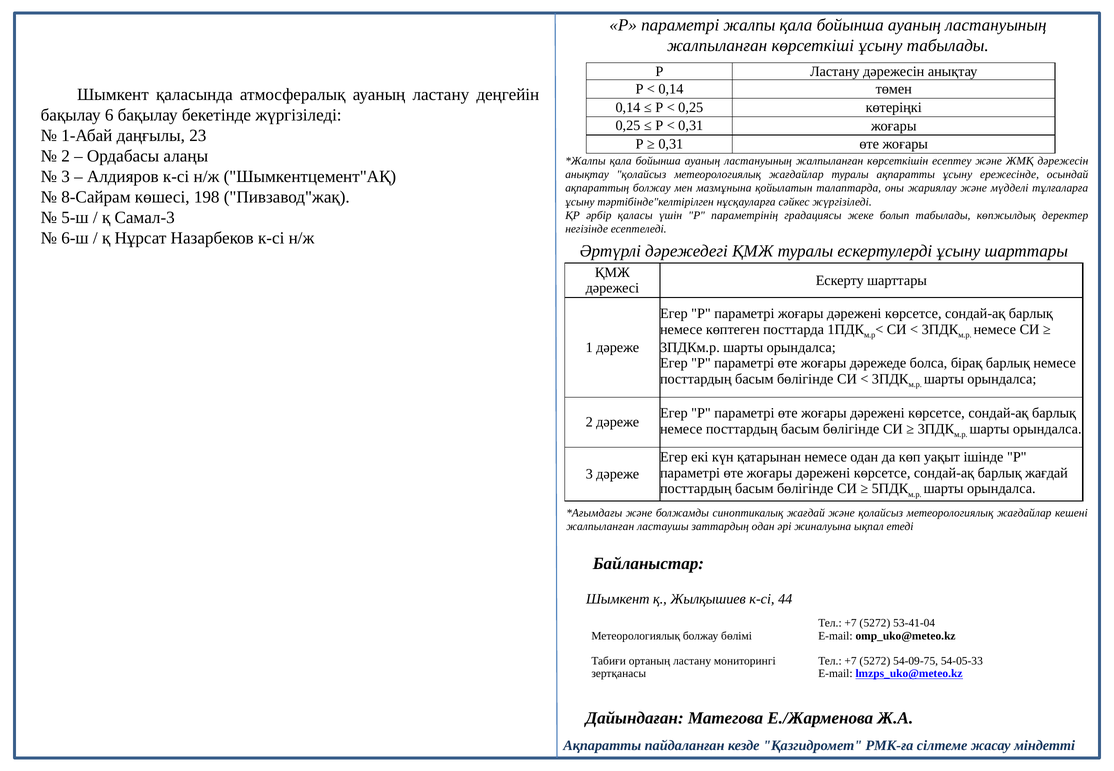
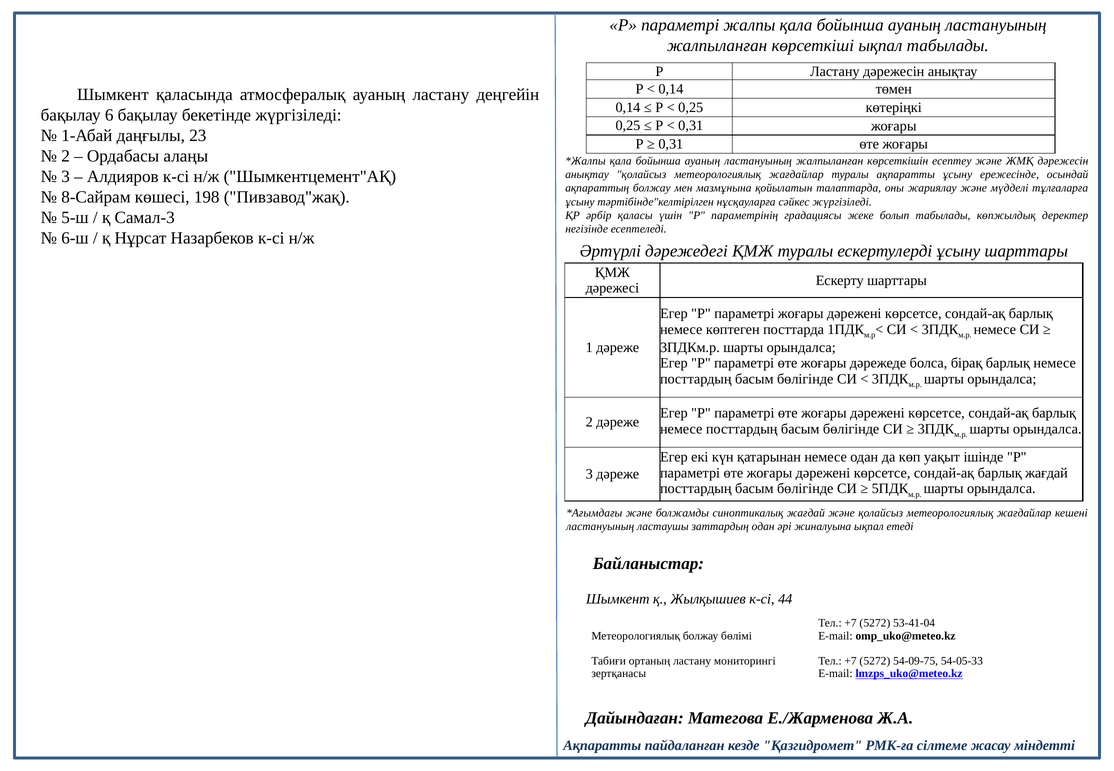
көрсеткіші ұсыну: ұсыну -> ықпал
жалпыланған at (600, 527): жалпыланған -> ластануының
